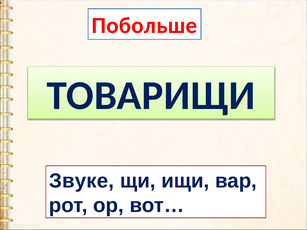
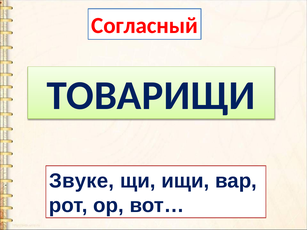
Побольше: Побольше -> Согласный
